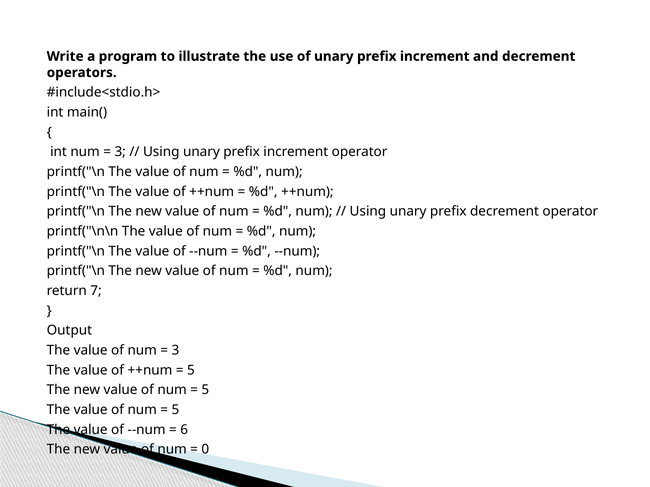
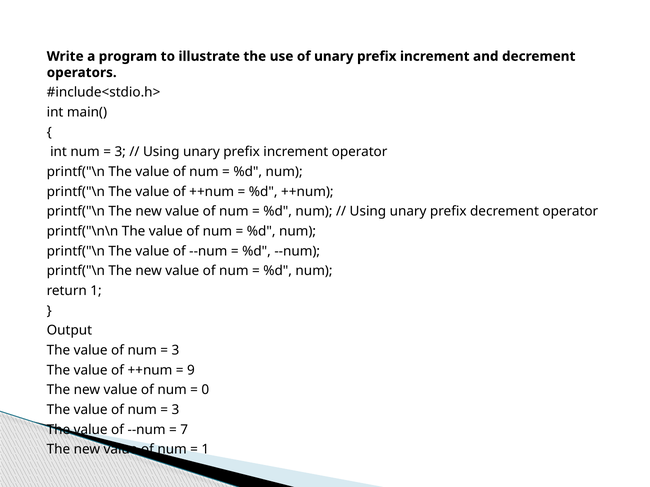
return 7: 7 -> 1
5 at (191, 371): 5 -> 9
5 at (205, 390): 5 -> 0
5 at (175, 410): 5 -> 3
6: 6 -> 7
0 at (205, 450): 0 -> 1
